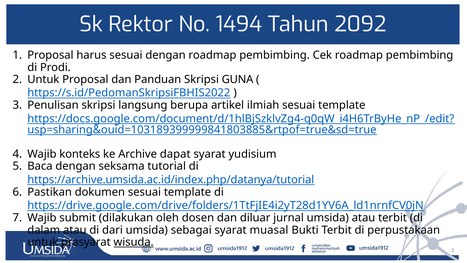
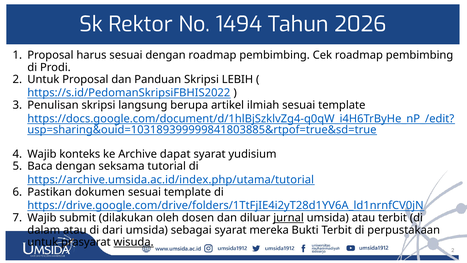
2092: 2092 -> 2026
GUNA: GUNA -> LEBIH
https://archive.umsida.ac.id/index.php/datanya/tutorial: https://archive.umsida.ac.id/index.php/datanya/tutorial -> https://archive.umsida.ac.id/index.php/utama/tutorial
jurnal underline: none -> present
muasal: muasal -> mereka
